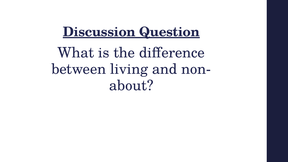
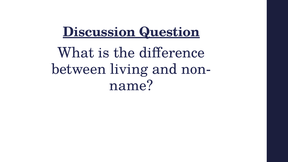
about: about -> name
